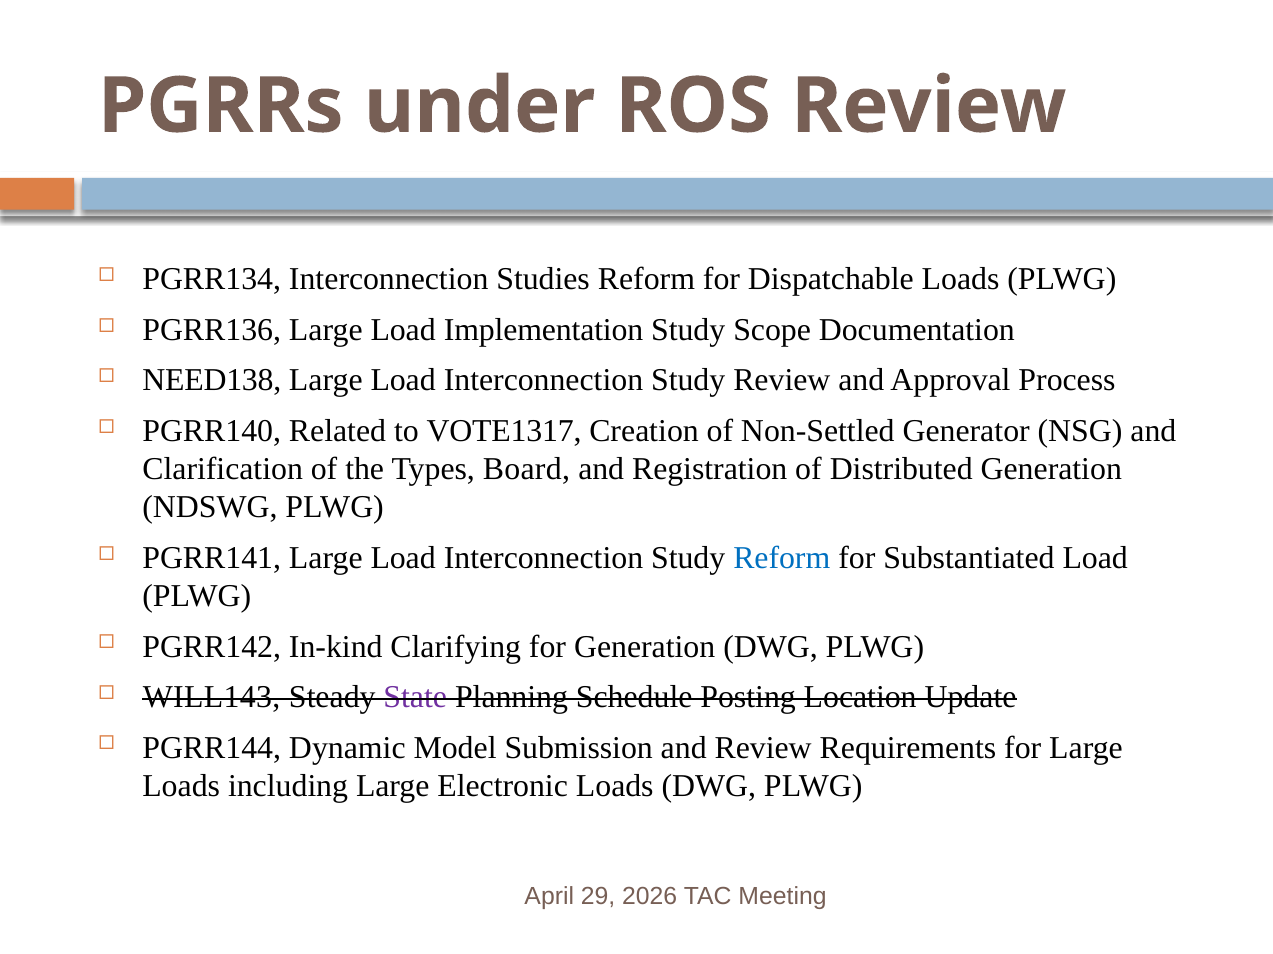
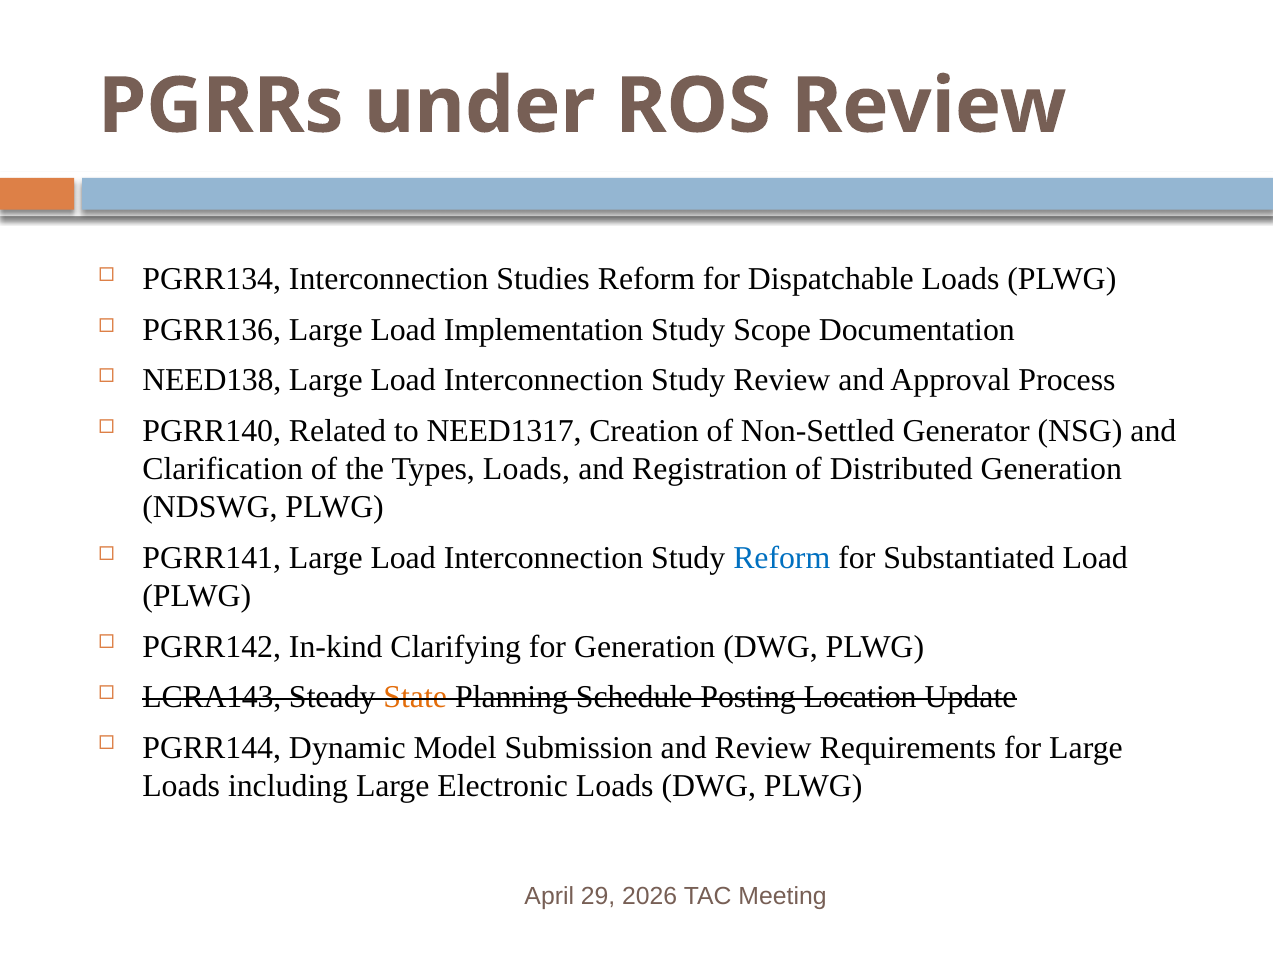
VOTE1317: VOTE1317 -> NEED1317
Types Board: Board -> Loads
WILL143: WILL143 -> LCRA143
State colour: purple -> orange
